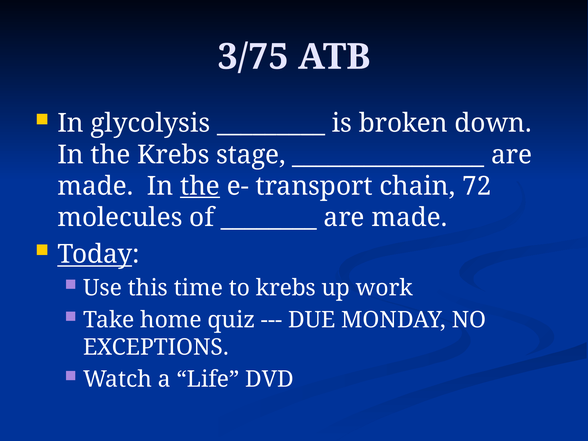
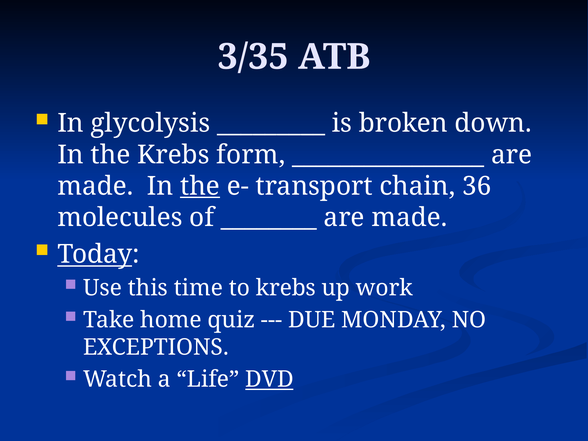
3/75: 3/75 -> 3/35
stage: stage -> form
72: 72 -> 36
DVD underline: none -> present
